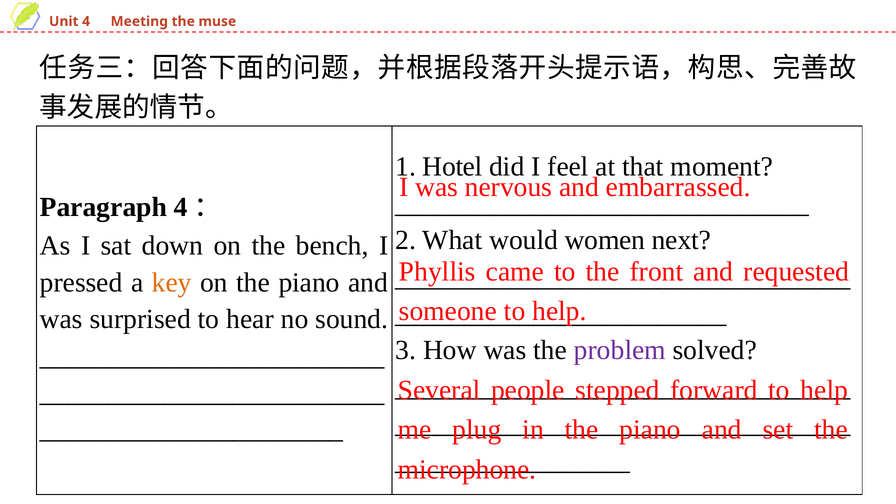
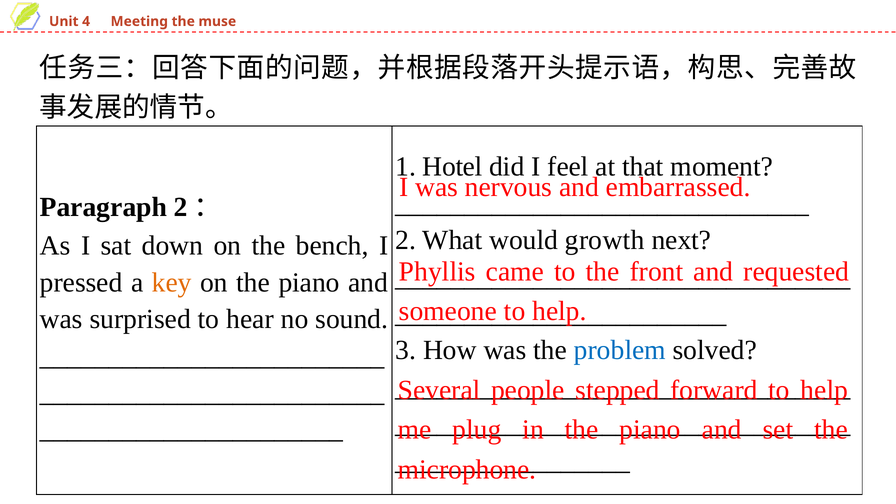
Paragraph 4: 4 -> 2
women: women -> growth
problem colour: purple -> blue
